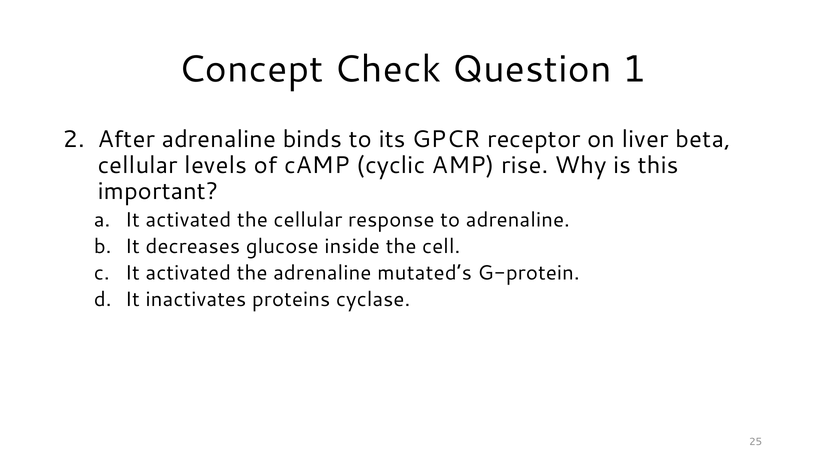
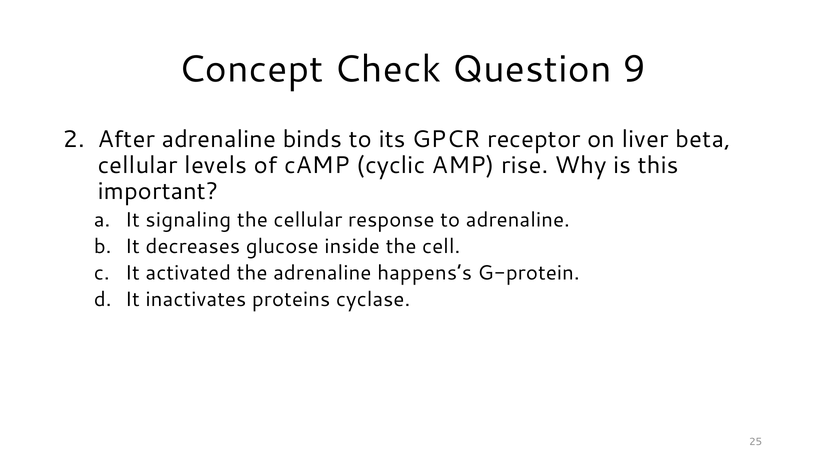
1: 1 -> 9
activated at (188, 220): activated -> signaling
mutated’s: mutated’s -> happens’s
